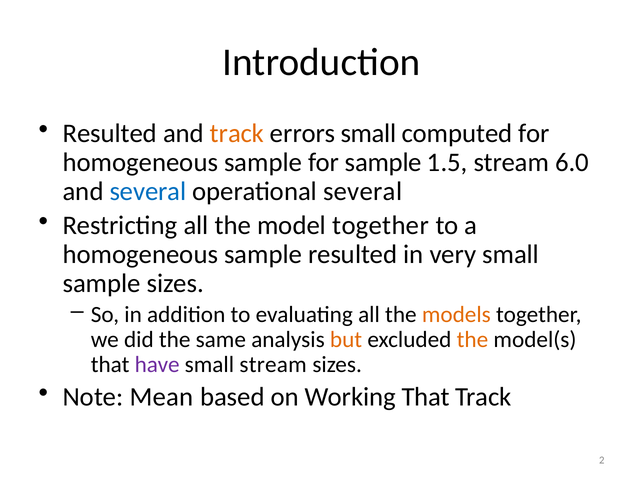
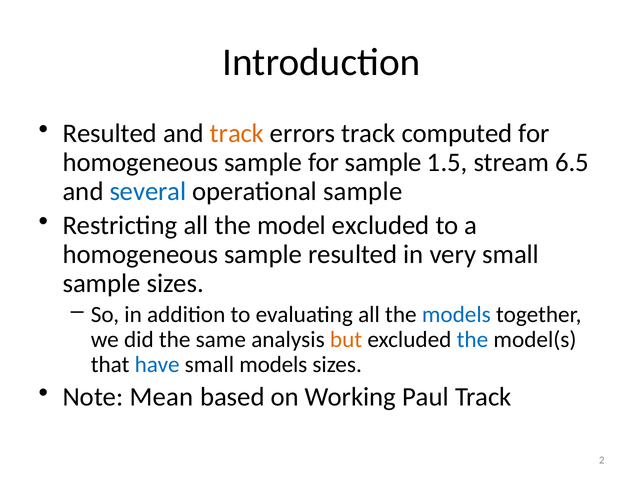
errors small: small -> track
6.0: 6.0 -> 6.5
operational several: several -> sample
model together: together -> excluded
models at (456, 315) colour: orange -> blue
the at (472, 340) colour: orange -> blue
have colour: purple -> blue
small stream: stream -> models
Working That: That -> Paul
